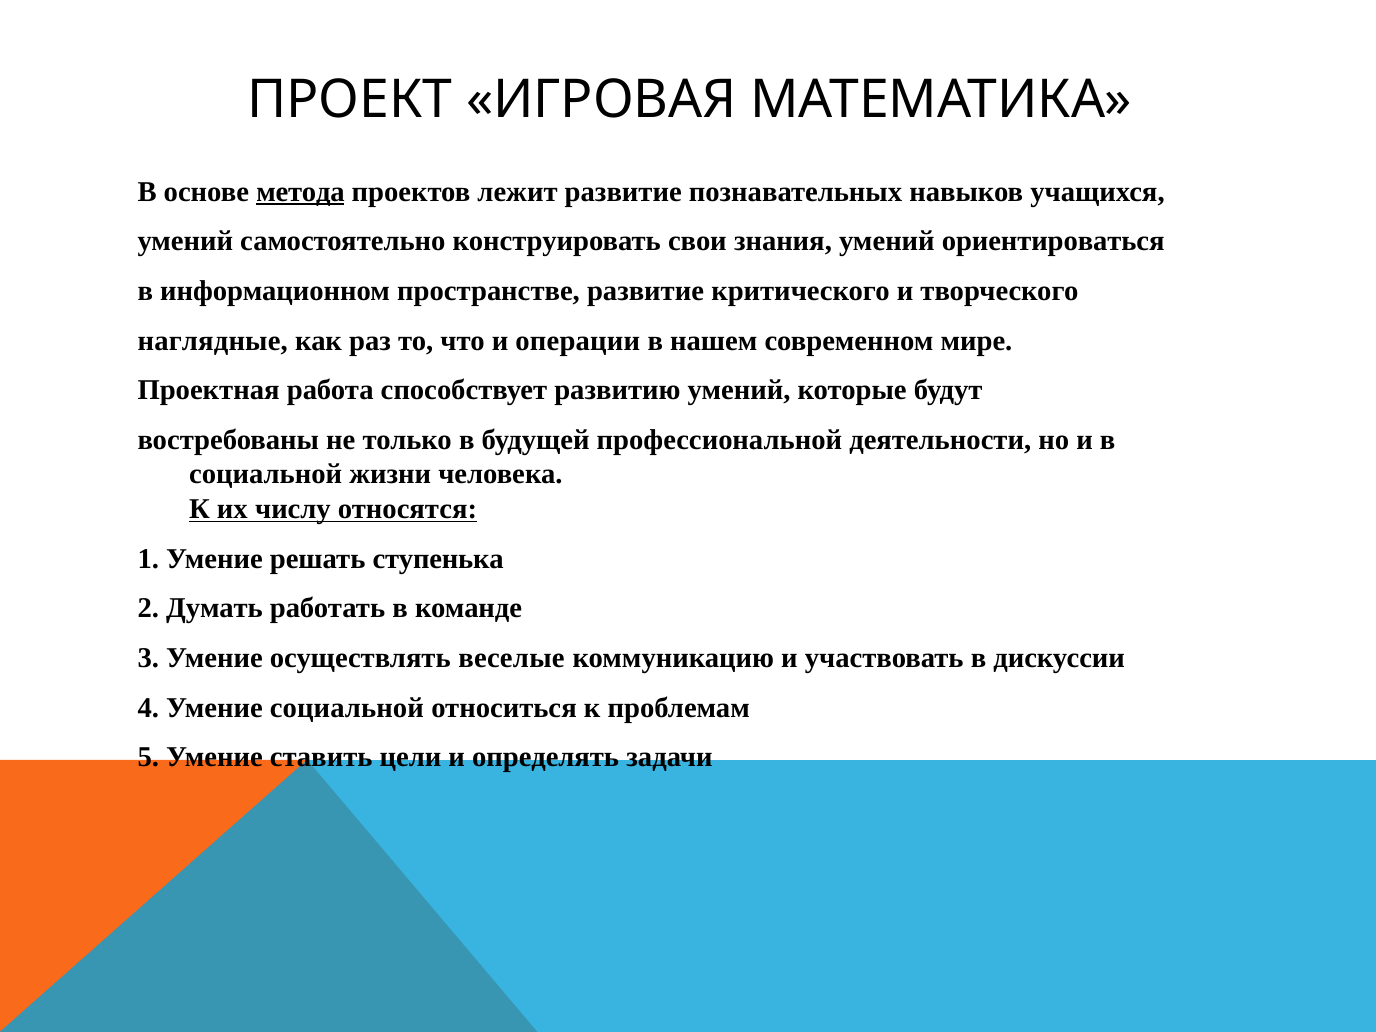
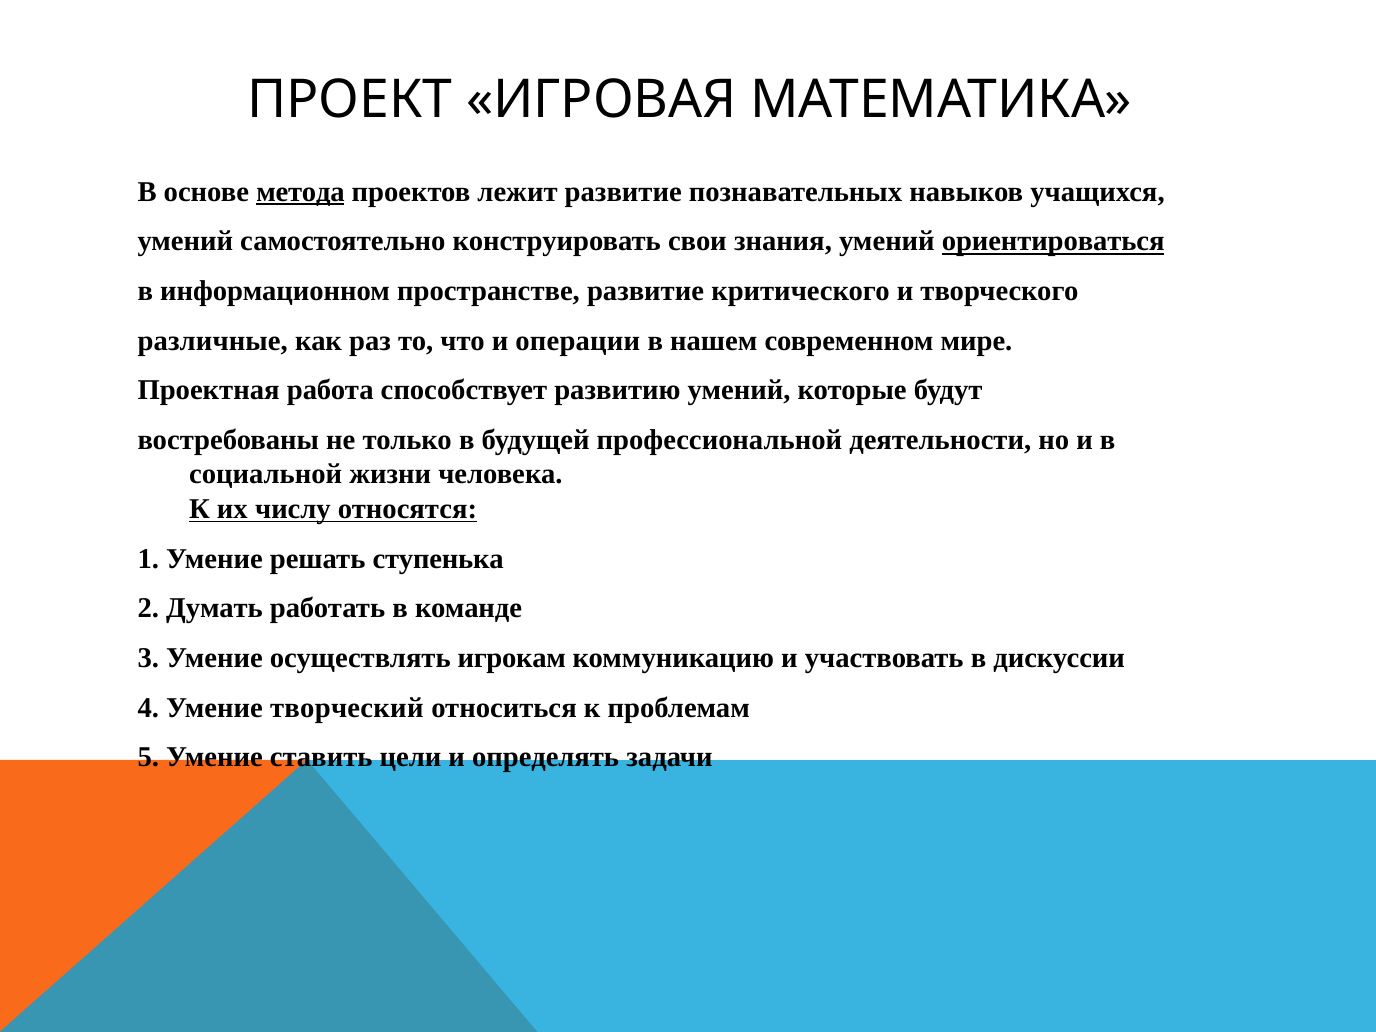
ориентироваться underline: none -> present
наглядные: наглядные -> различные
веселые: веселые -> игрокам
Умение социальной: социальной -> творческий
